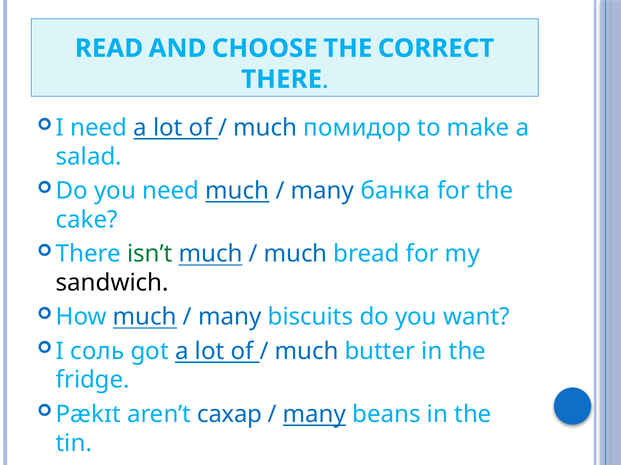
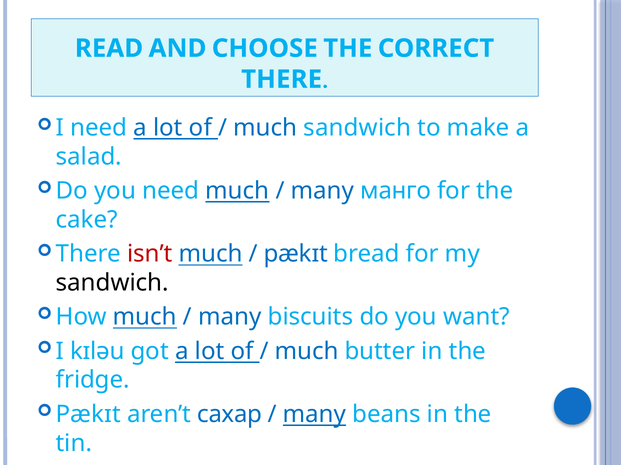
much помидор: помидор -> sandwich
банка: банка -> манго
isn’t colour: green -> red
much at (296, 254): much -> pækɪt
соль: соль -> kɪləu
